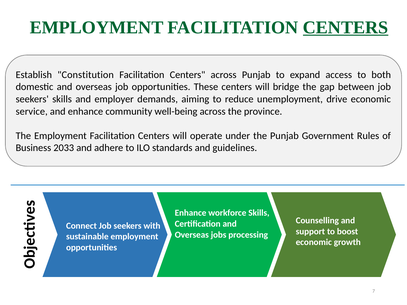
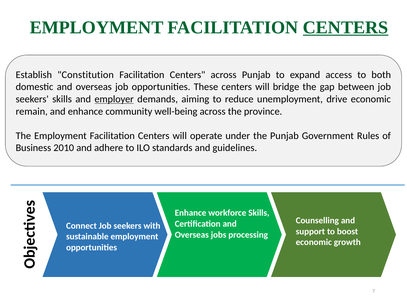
employer underline: none -> present
service: service -> remain
2033: 2033 -> 2010
